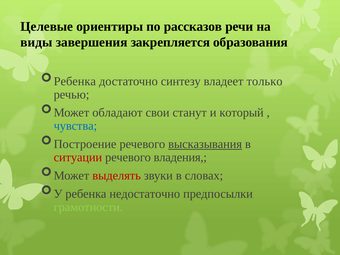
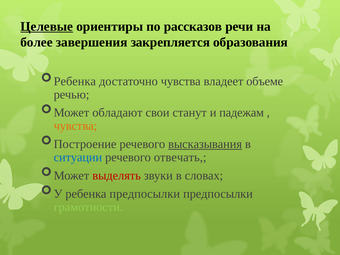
Целевые underline: none -> present
виды: виды -> более
достаточно синтезу: синтезу -> чувства
только: только -> объеме
который: который -> падежам
чувства at (75, 126) colour: blue -> orange
ситуации colour: red -> blue
владения: владения -> отвечать
ребенка недостаточно: недостаточно -> предпосылки
